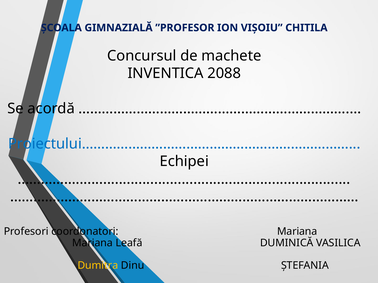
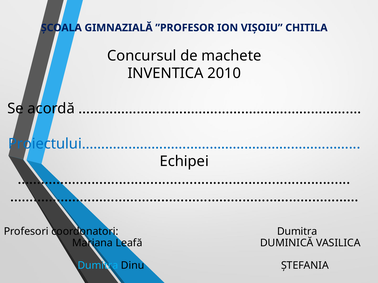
2088: 2088 -> 2010
coordonatori Mariana: Mariana -> Dumitra
Dumitra at (98, 266) colour: yellow -> light blue
